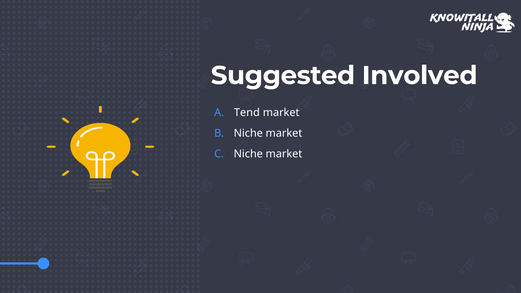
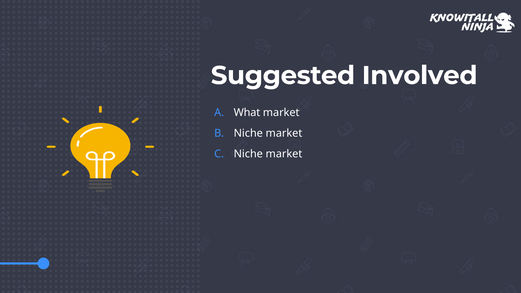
Tend: Tend -> What
